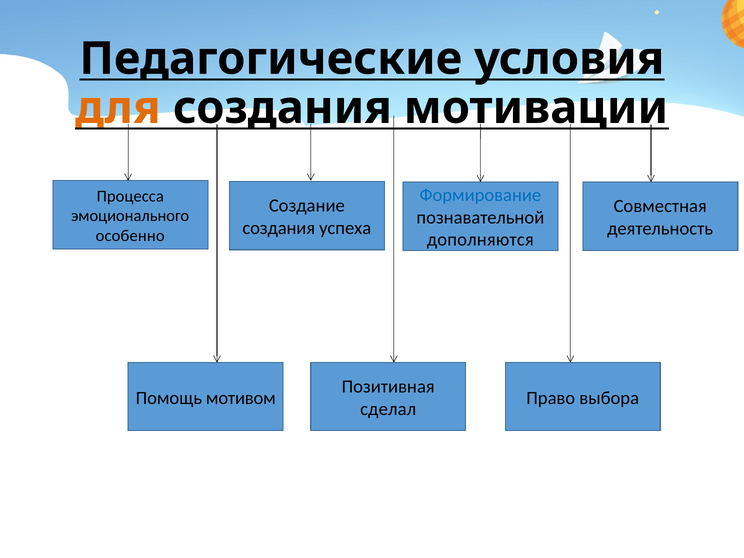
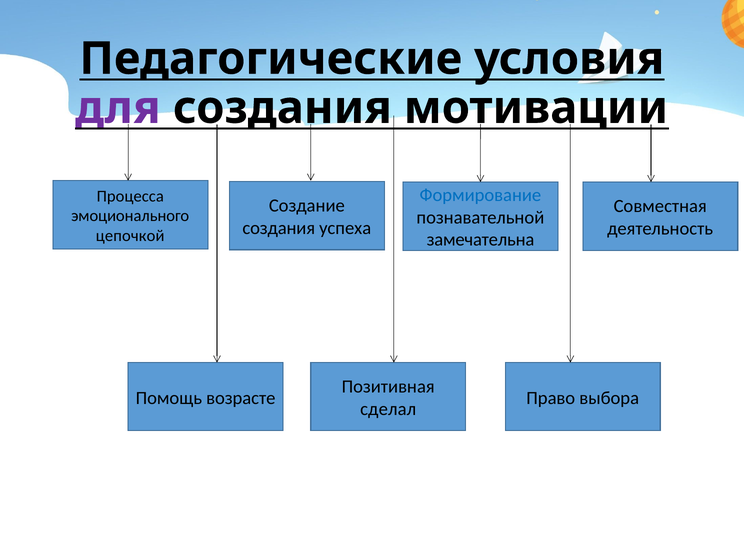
для colour: orange -> purple
особенно: особенно -> цепочкой
дополняются: дополняются -> замечательна
мотивом: мотивом -> возрасте
